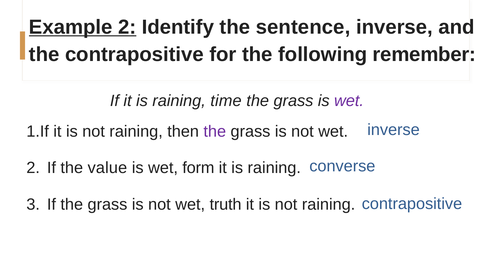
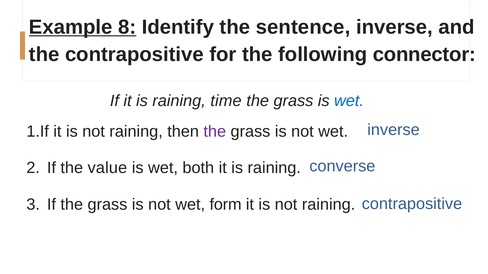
Example 2: 2 -> 8
remember: remember -> connector
wet at (349, 101) colour: purple -> blue
form: form -> both
truth: truth -> form
